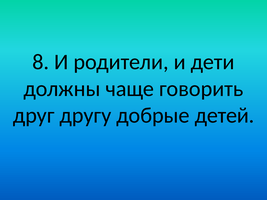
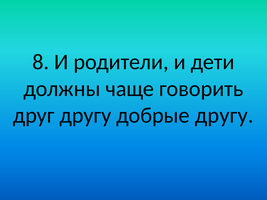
добрые детей: детей -> другу
